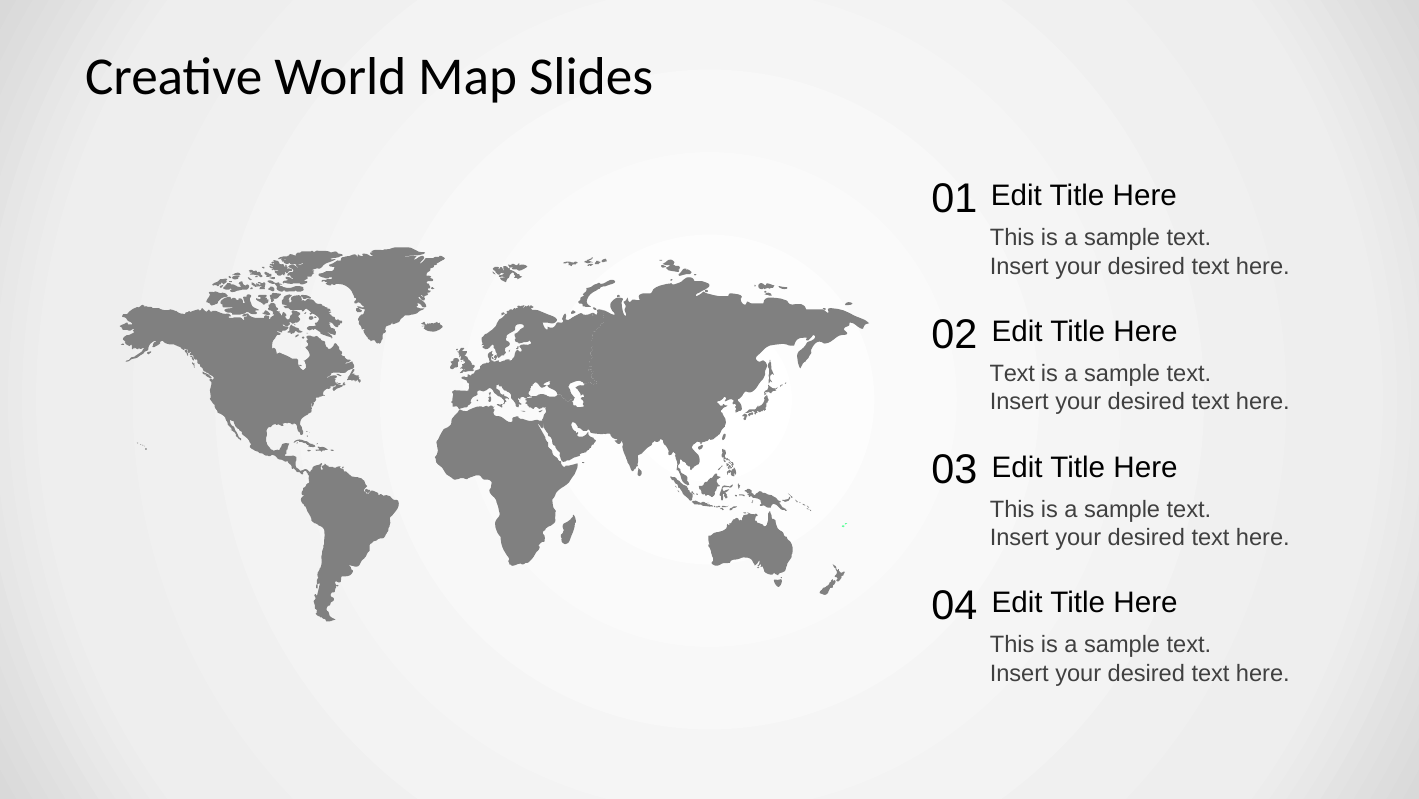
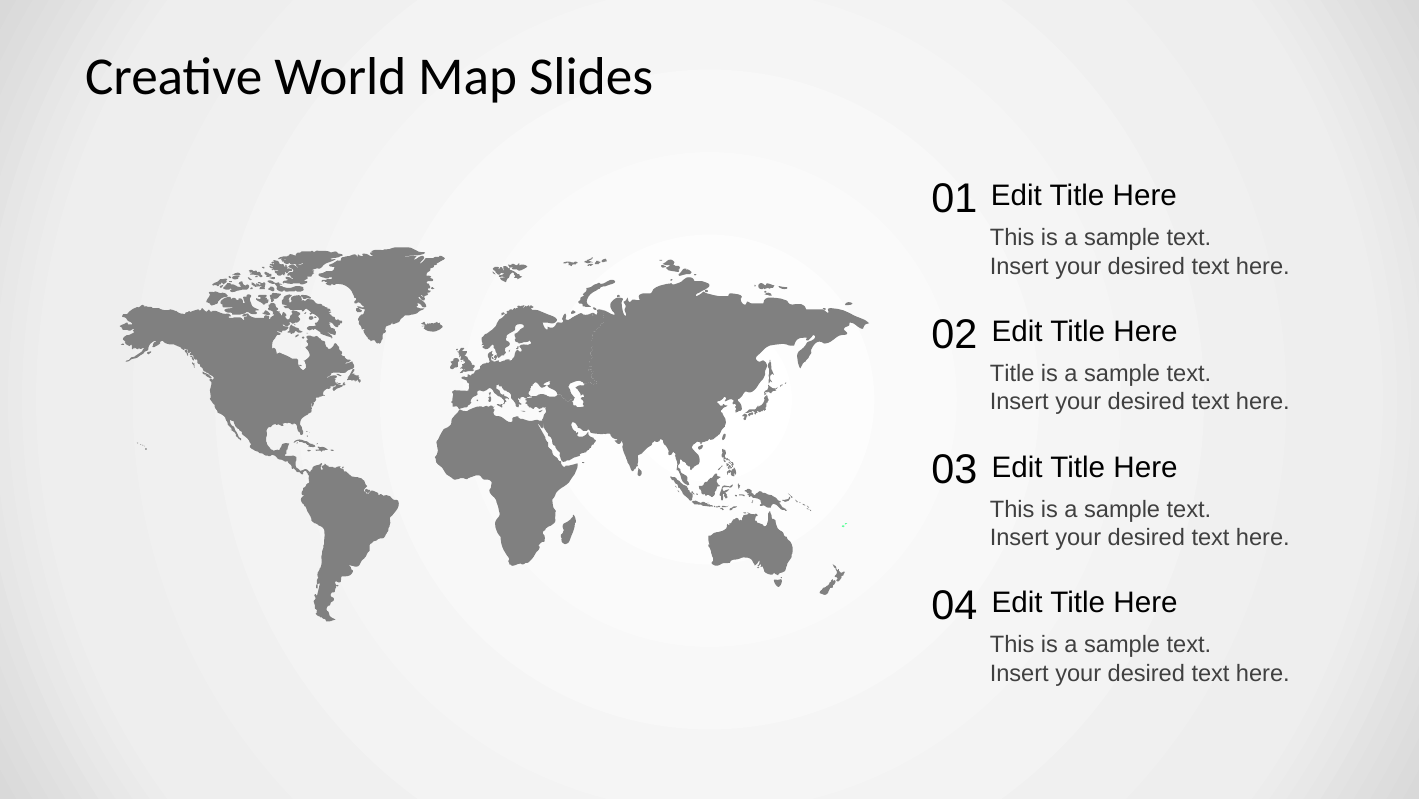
Text at (1012, 373): Text -> Title
